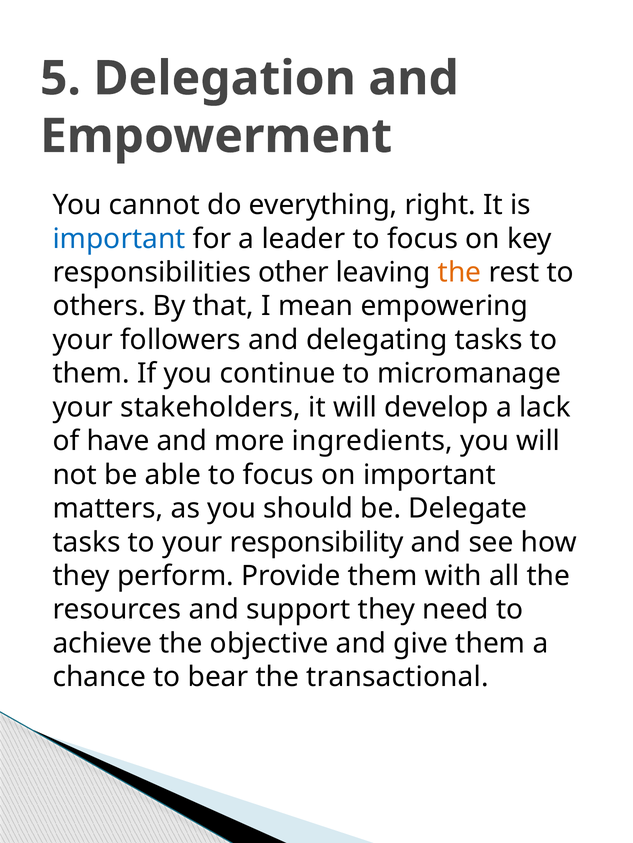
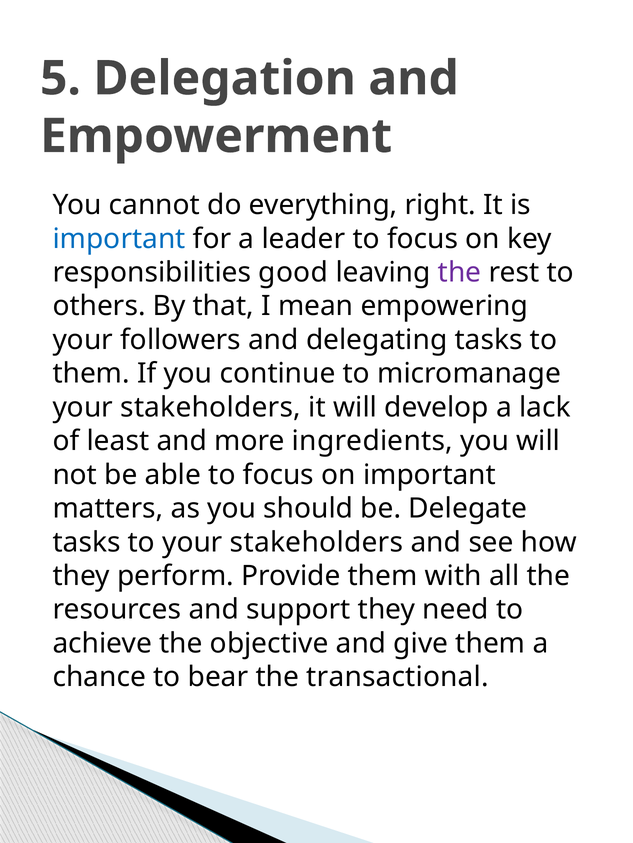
other: other -> good
the at (460, 273) colour: orange -> purple
have: have -> least
to your responsibility: responsibility -> stakeholders
